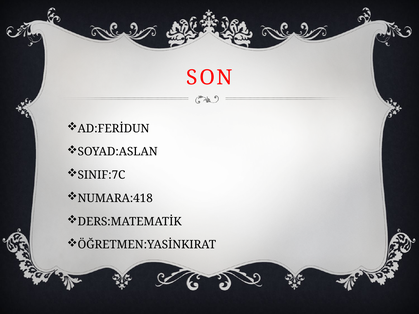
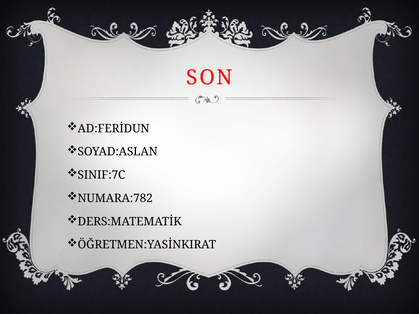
NUMARA:418: NUMARA:418 -> NUMARA:782
